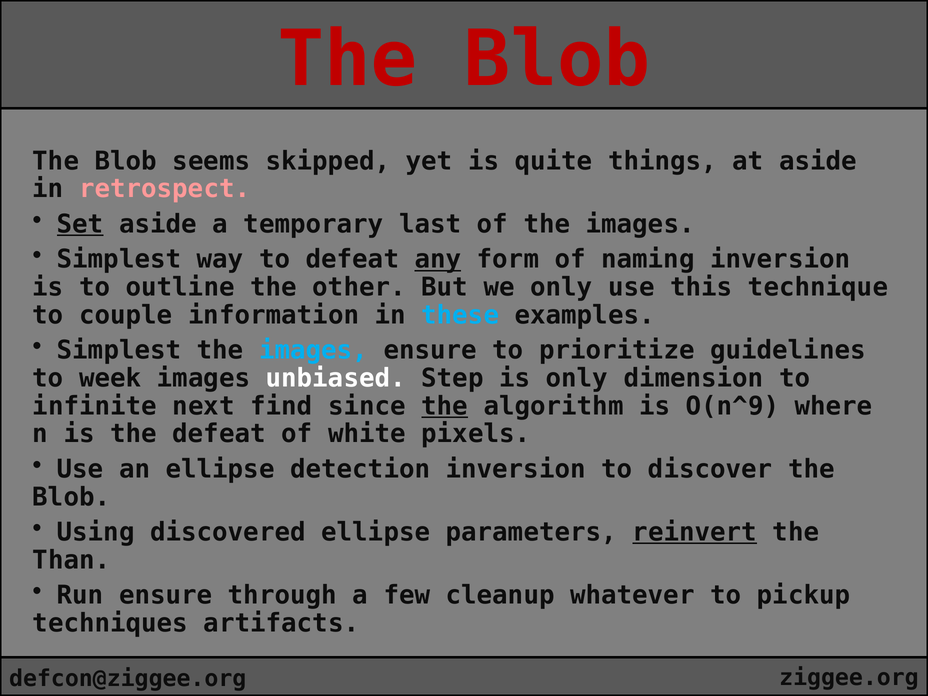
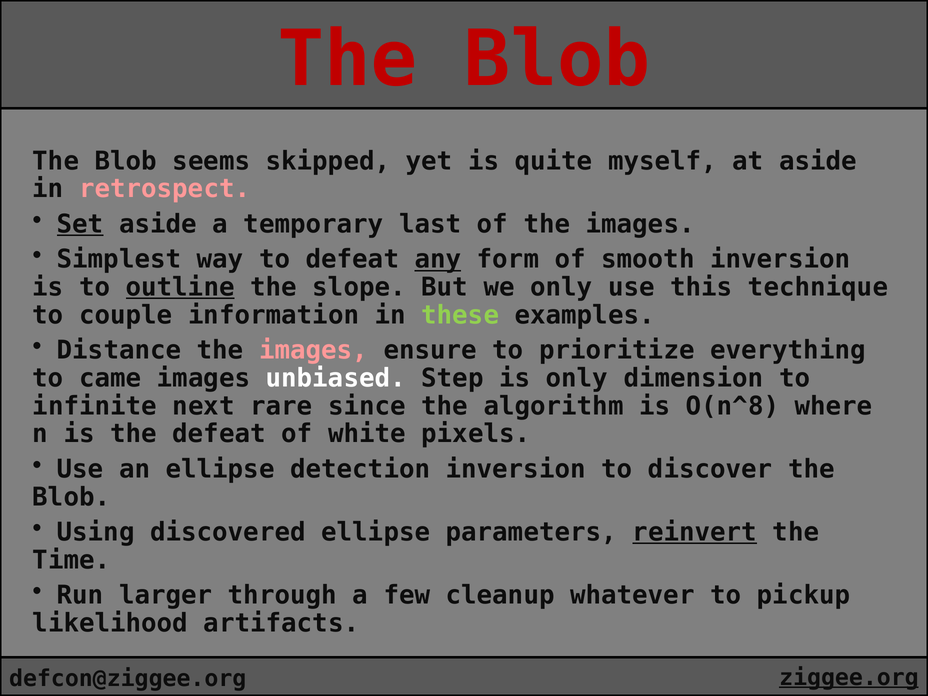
things: things -> myself
naming: naming -> smooth
outline underline: none -> present
other: other -> slope
these colour: light blue -> light green
Simplest at (119, 350): Simplest -> Distance
images at (314, 350) colour: light blue -> pink
guidelines: guidelines -> everything
week: week -> came
find: find -> rare
the at (445, 406) underline: present -> none
O(n^9: O(n^9 -> O(n^8
Than: Than -> Time
Run ensure: ensure -> larger
techniques: techniques -> likelihood
ziggee.org underline: none -> present
